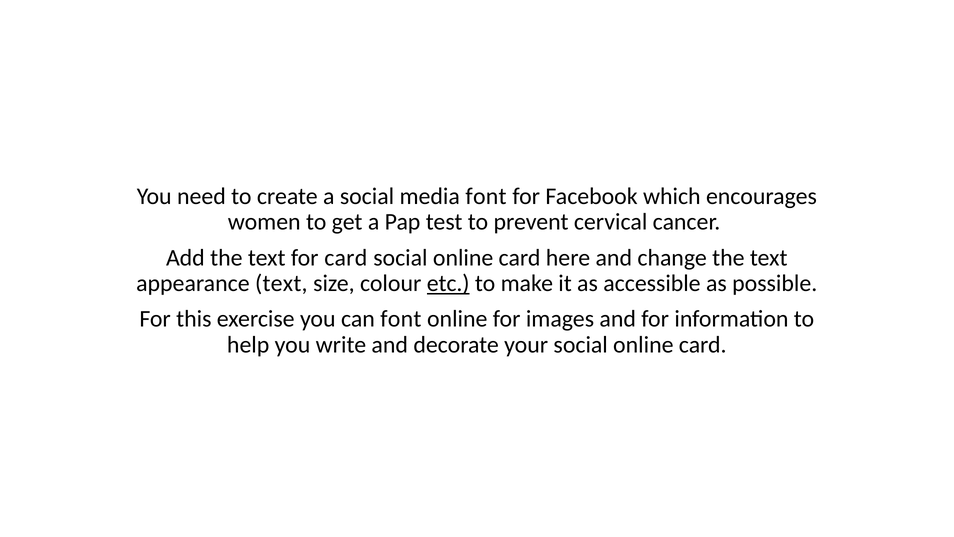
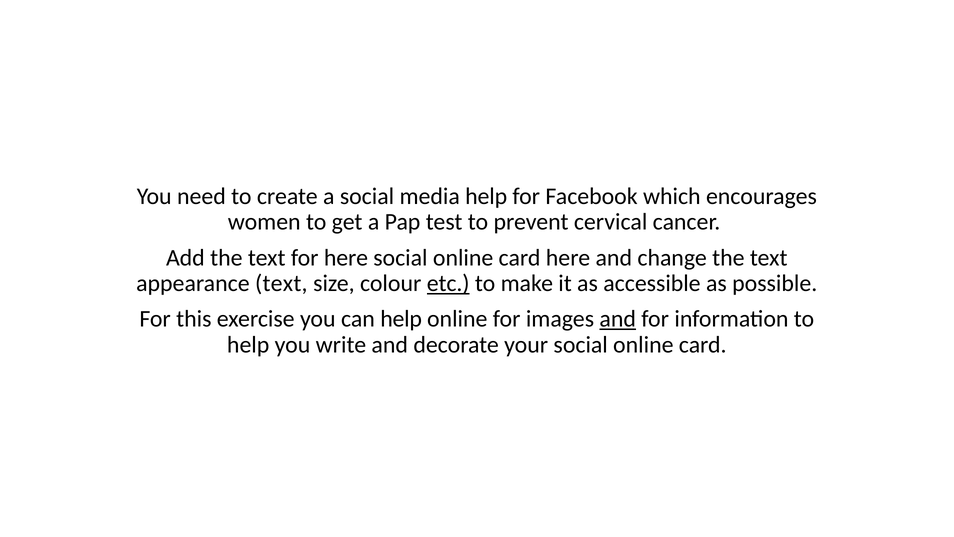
media font: font -> help
for card: card -> here
can font: font -> help
and at (618, 319) underline: none -> present
